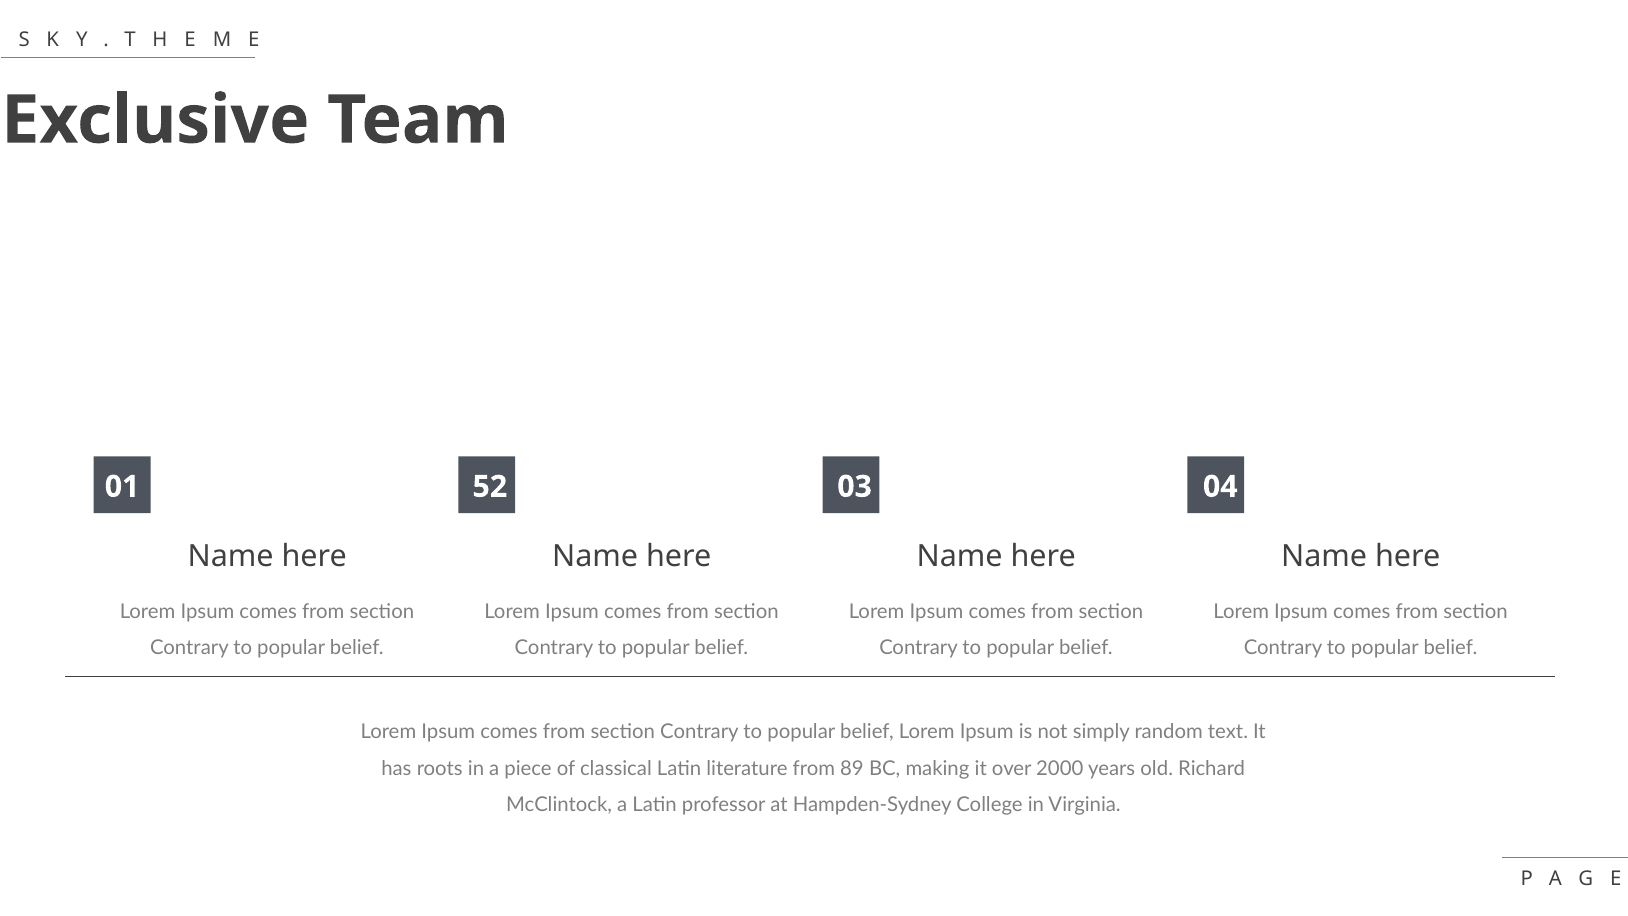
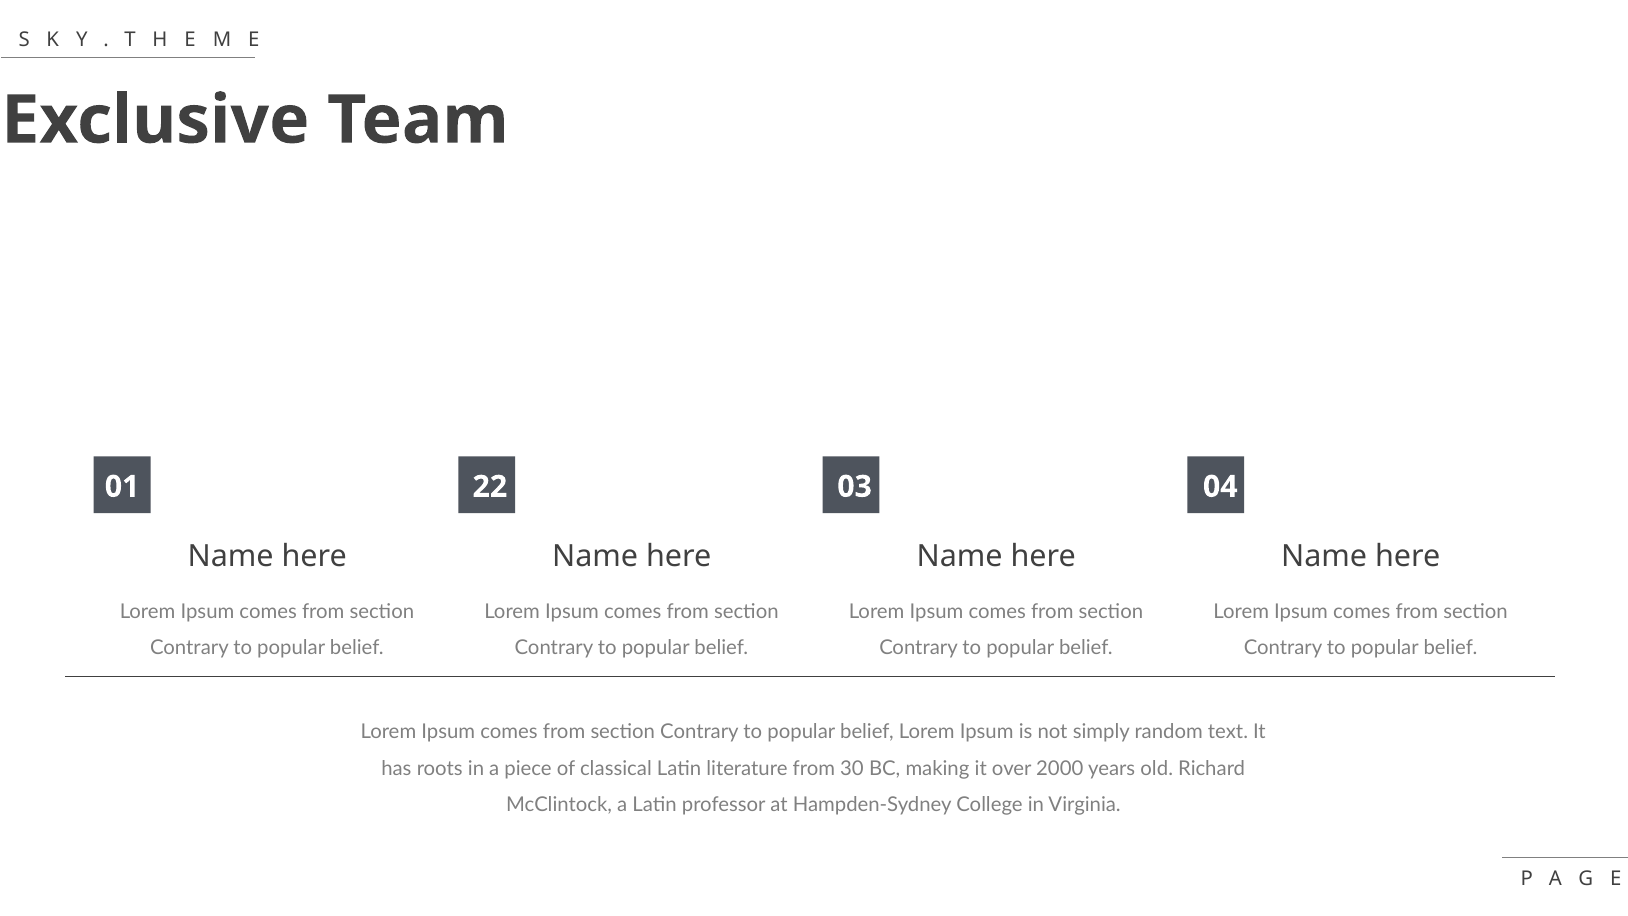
52: 52 -> 22
89: 89 -> 30
